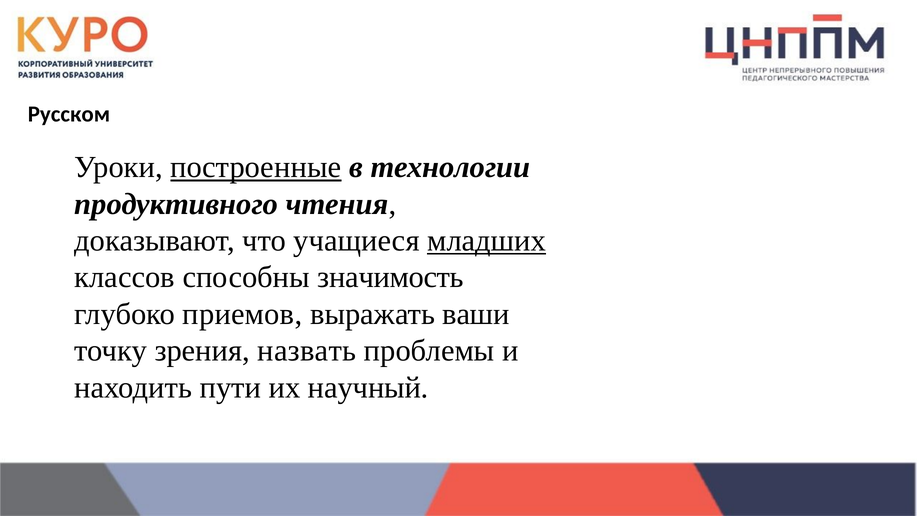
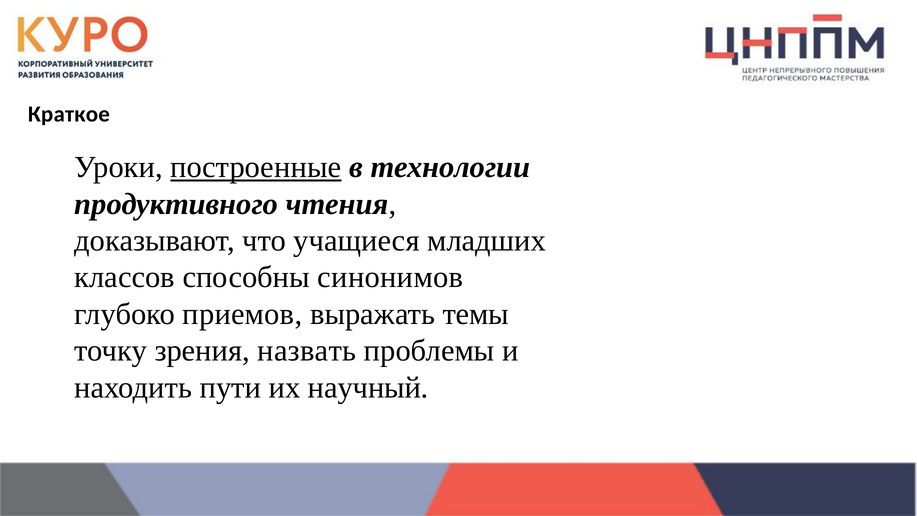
Русском: Русском -> Краткое
младших underline: present -> none
значимость: значимость -> синонимов
ваши: ваши -> темы
